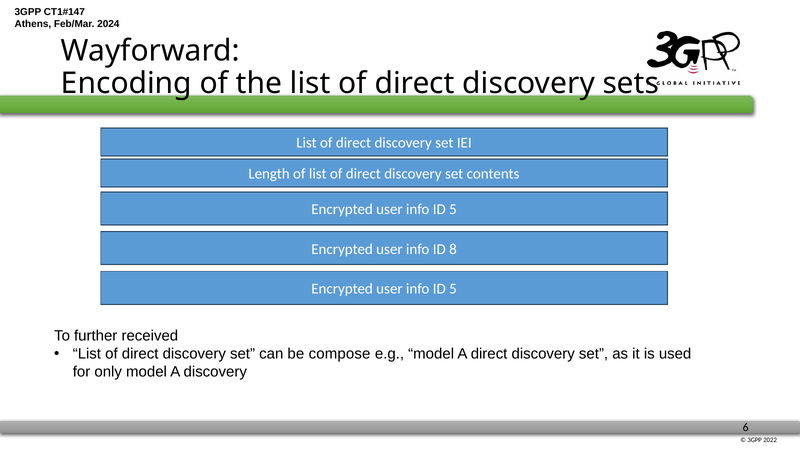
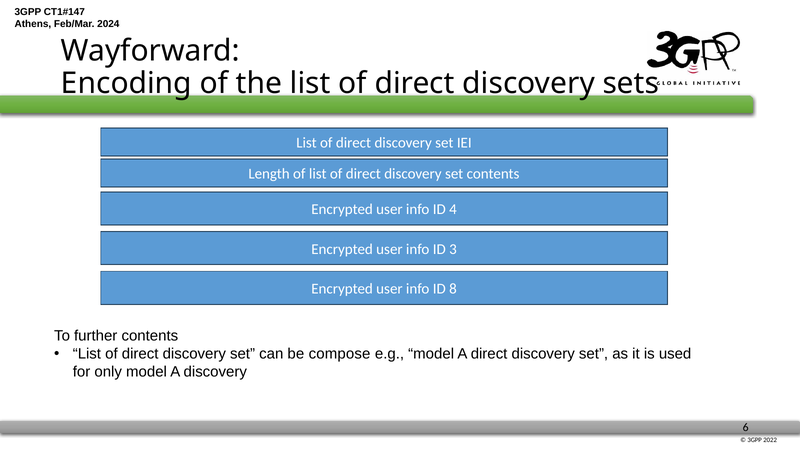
5 at (453, 209): 5 -> 4
8: 8 -> 3
5 at (453, 289): 5 -> 8
further received: received -> contents
